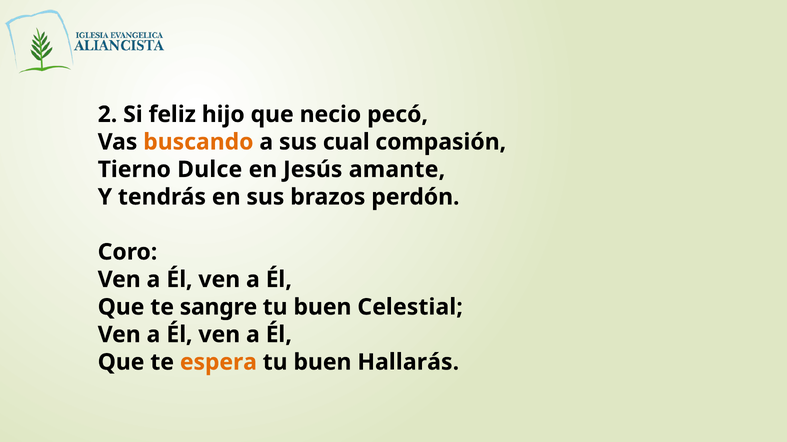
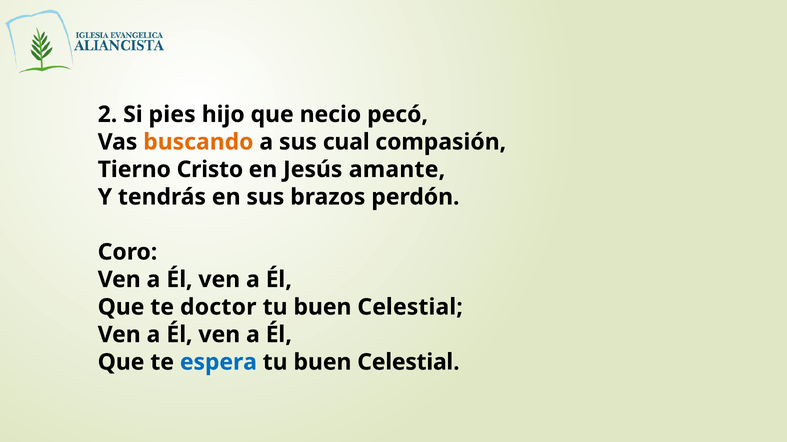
feliz: feliz -> pies
Dulce: Dulce -> Cristo
sangre: sangre -> doctor
espera colour: orange -> blue
Hallarás at (408, 363): Hallarás -> Celestial
